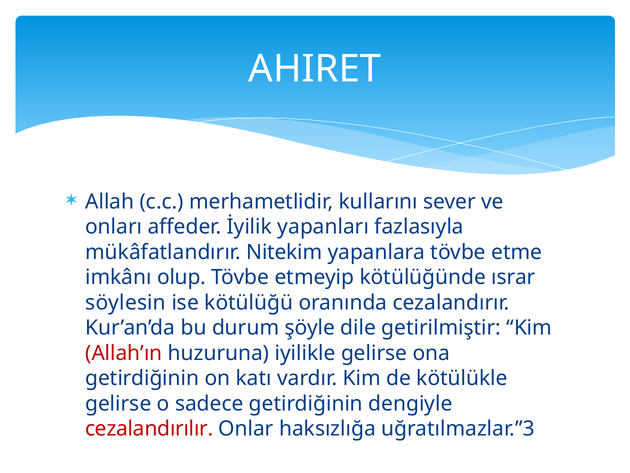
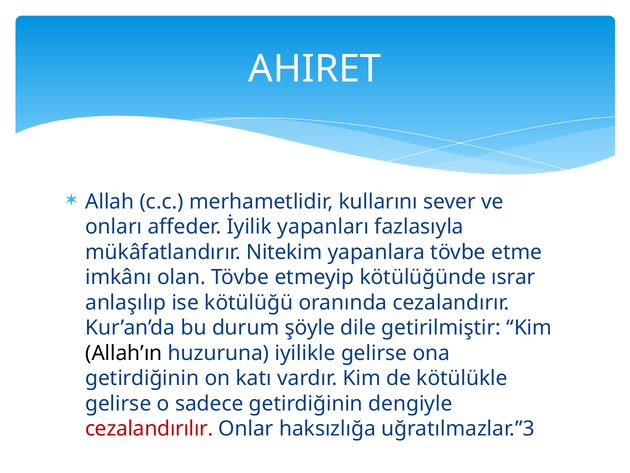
olup: olup -> olan
söylesin: söylesin -> anlaşılıp
Allah’ın colour: red -> black
